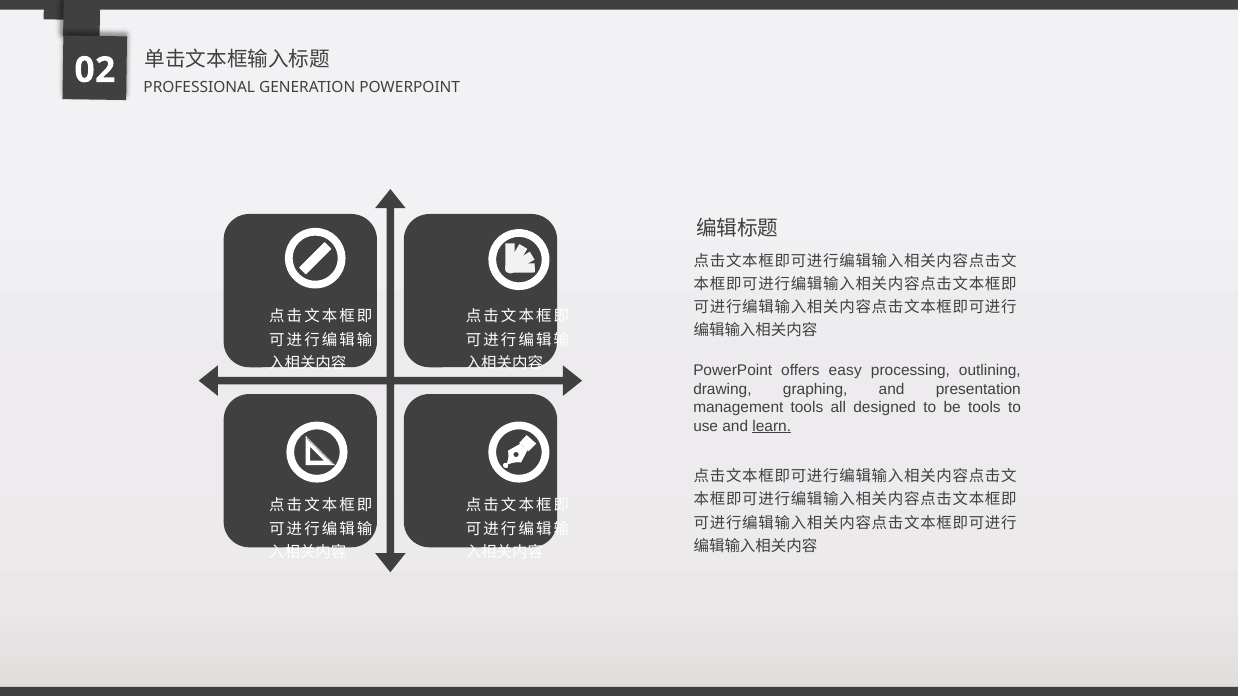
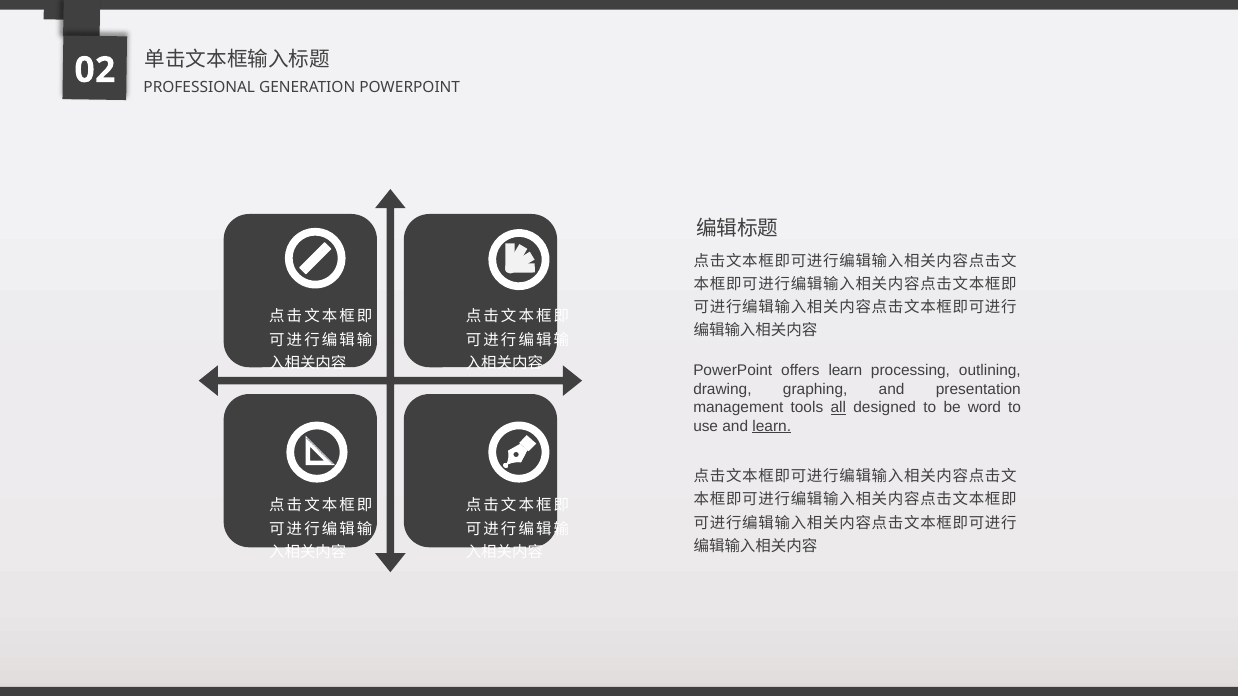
offers easy: easy -> learn
all underline: none -> present
be tools: tools -> word
